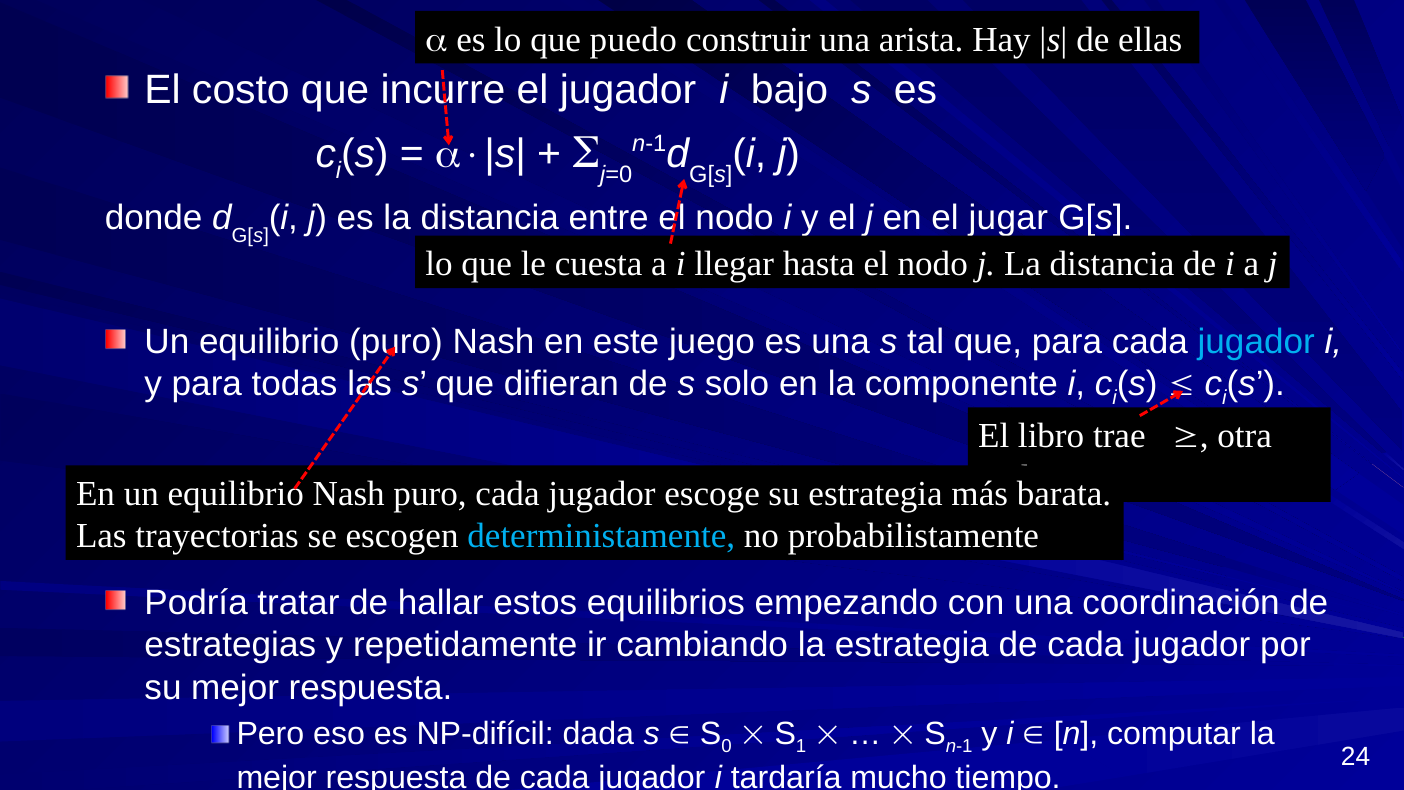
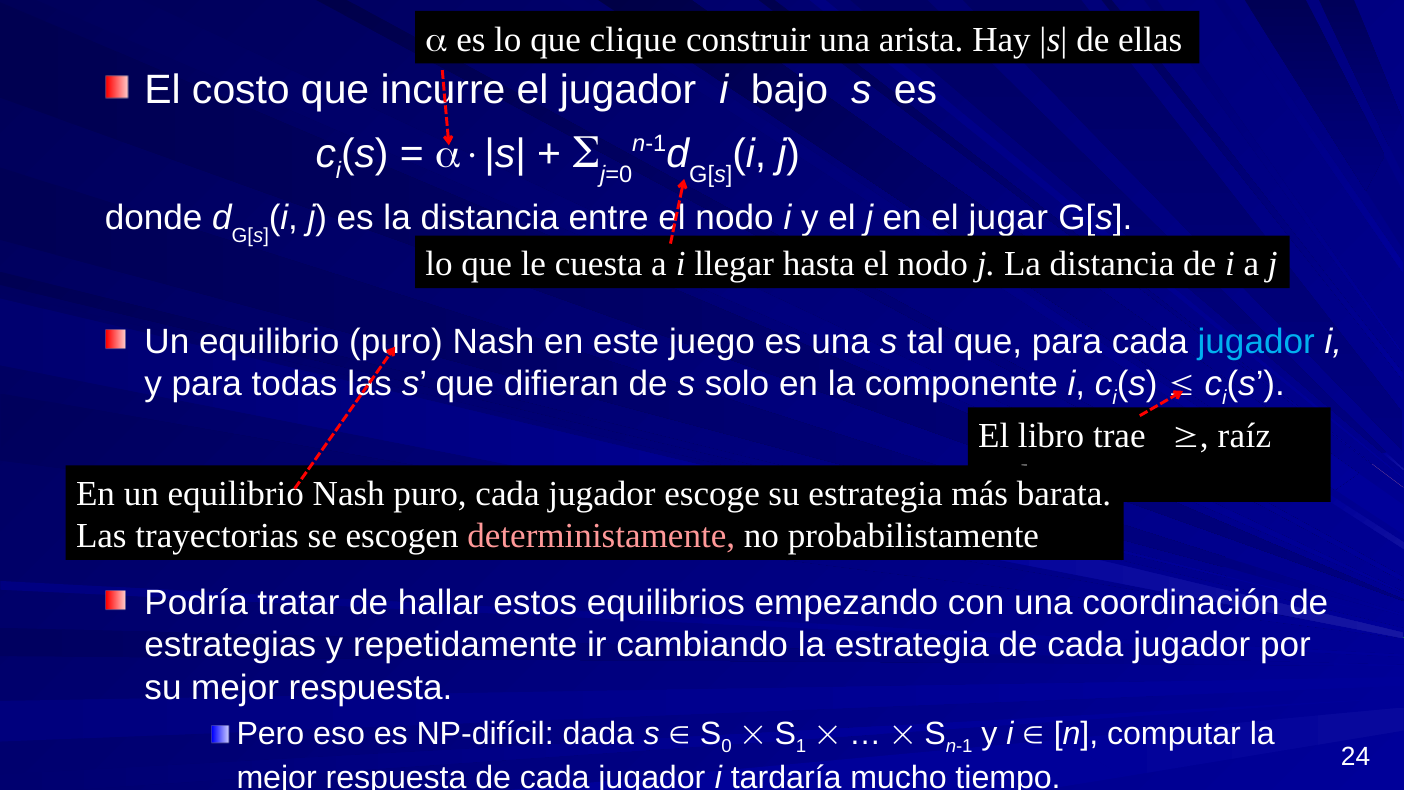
puedo: puedo -> clique
otra: otra -> raíz
deterministamente colour: light blue -> pink
